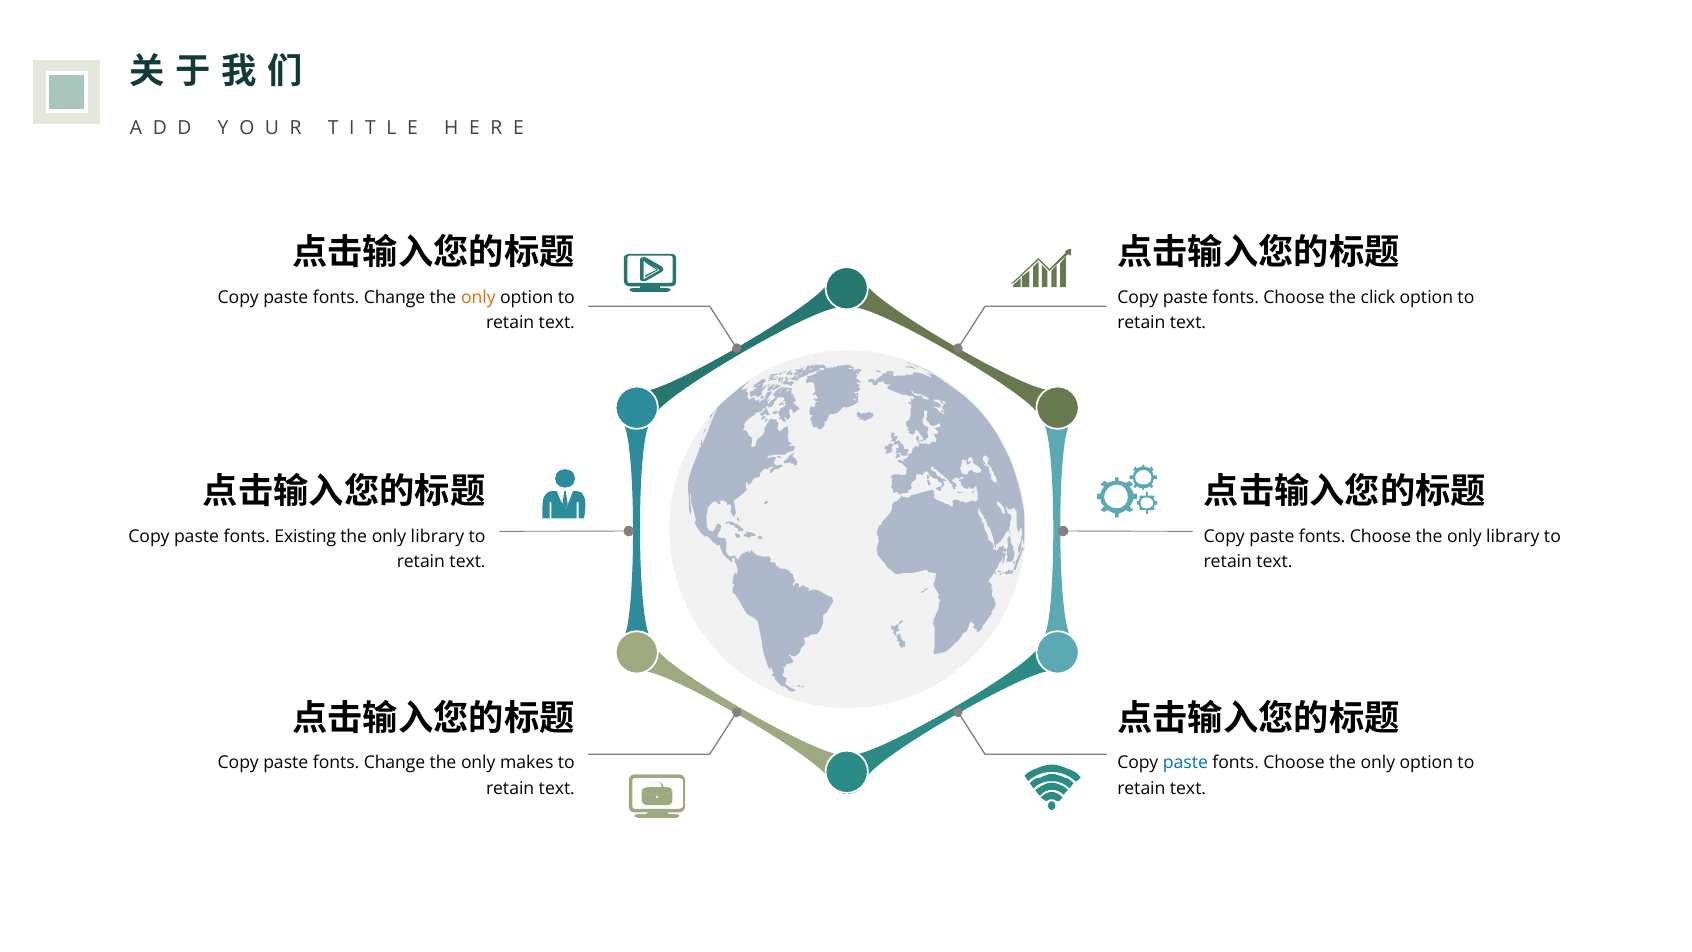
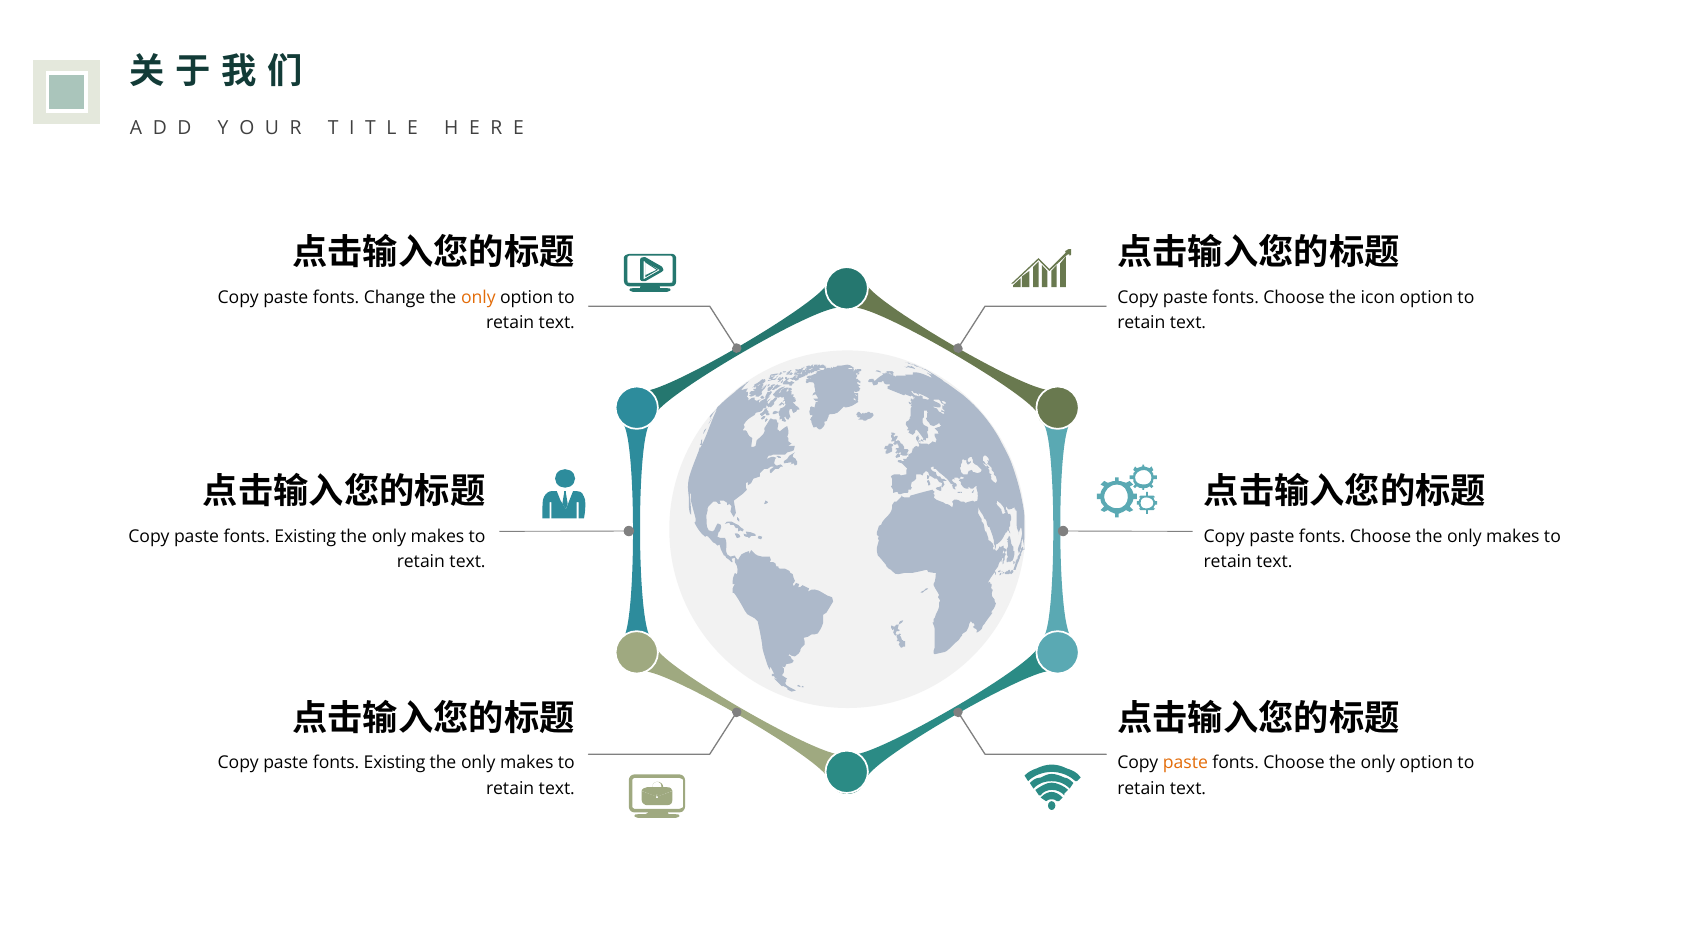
click: click -> icon
library at (437, 536): library -> makes
Choose the only library: library -> makes
Change at (394, 763): Change -> Existing
paste at (1185, 763) colour: blue -> orange
